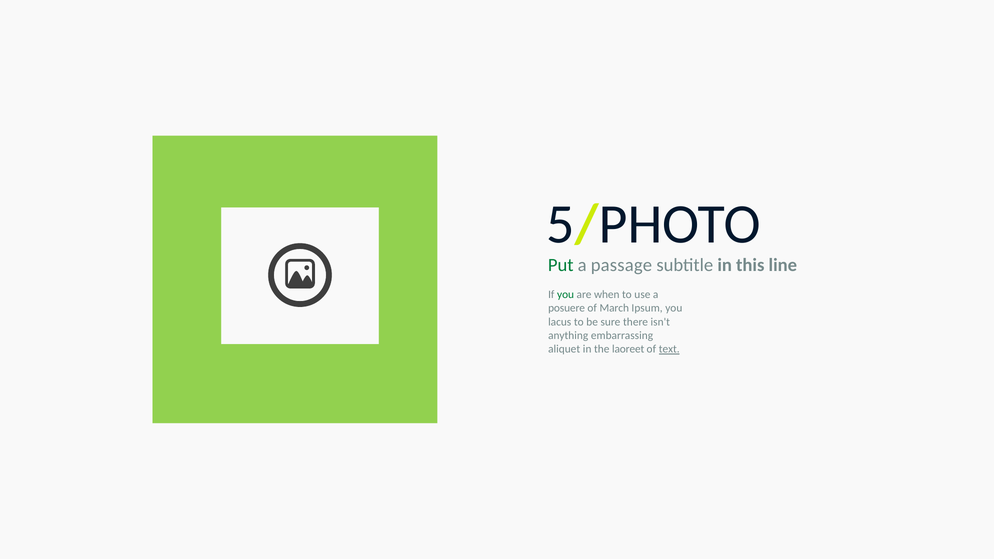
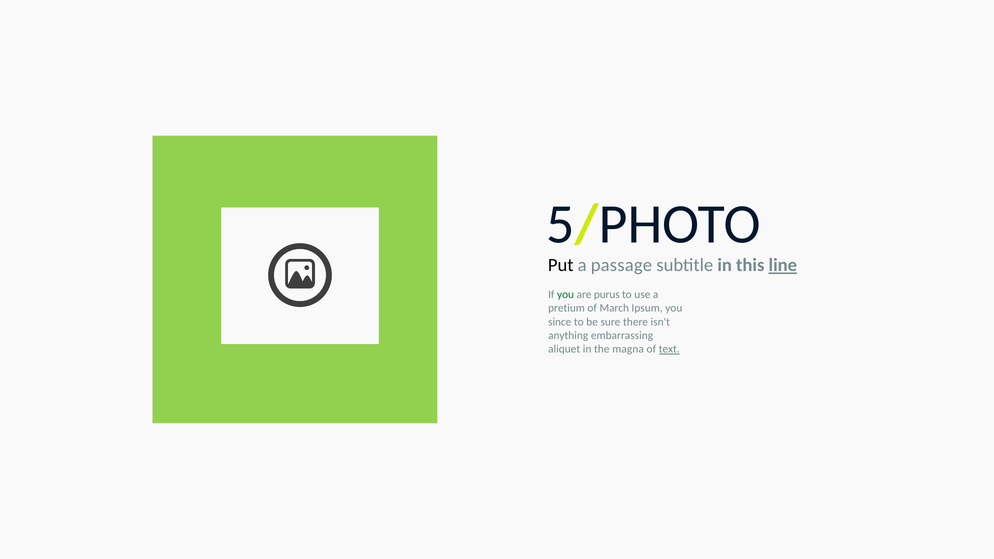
Put colour: green -> black
line underline: none -> present
when: when -> purus
posuere: posuere -> pretium
lacus: lacus -> since
laoreet: laoreet -> magna
